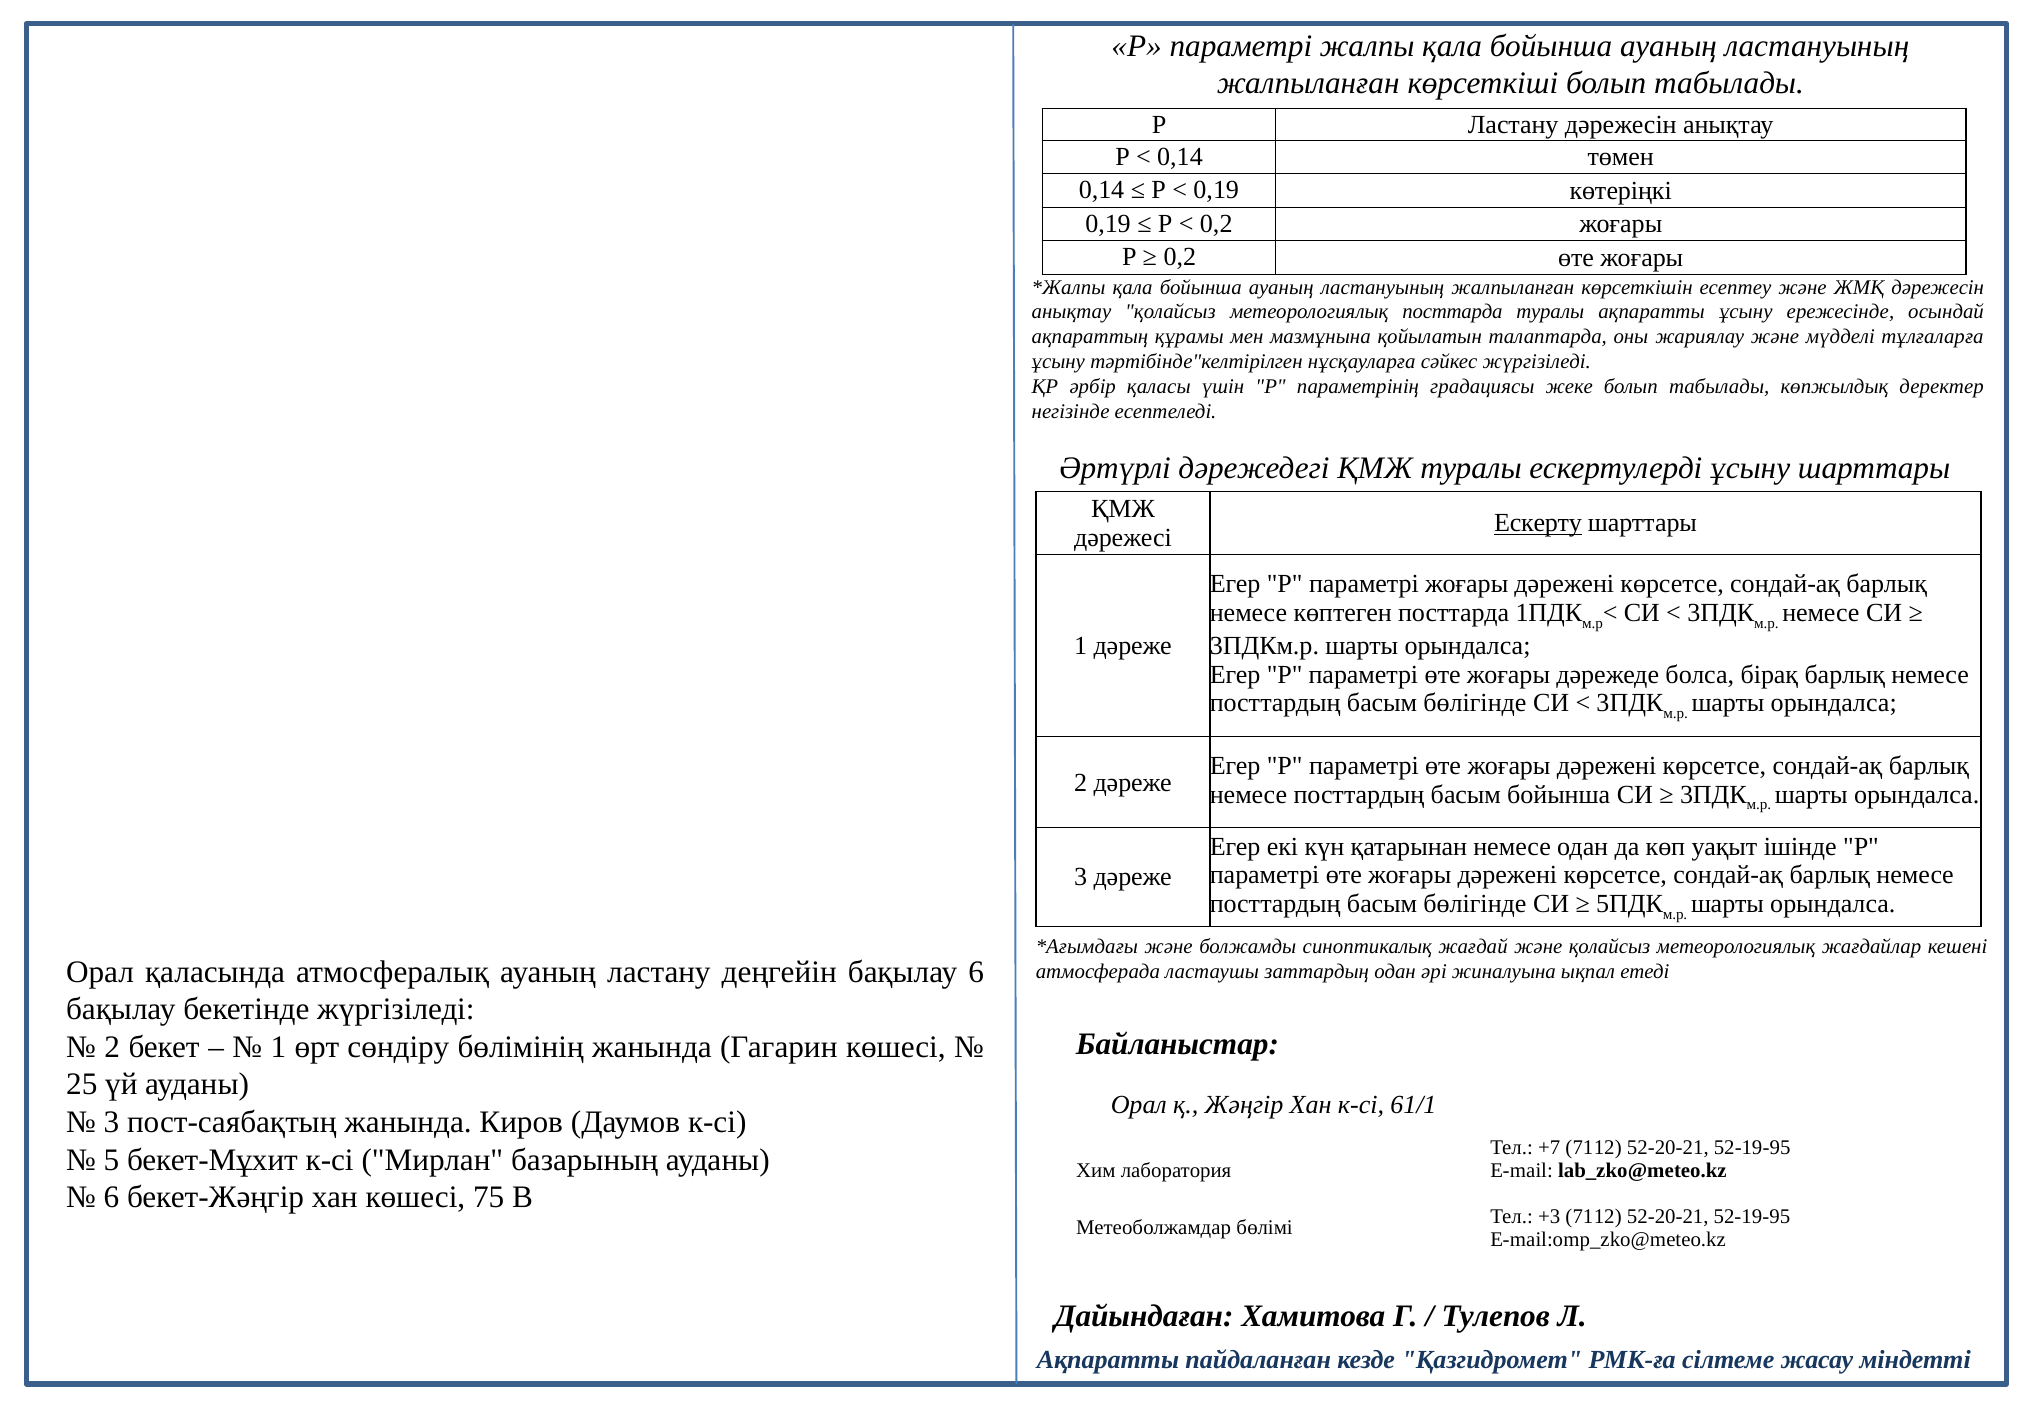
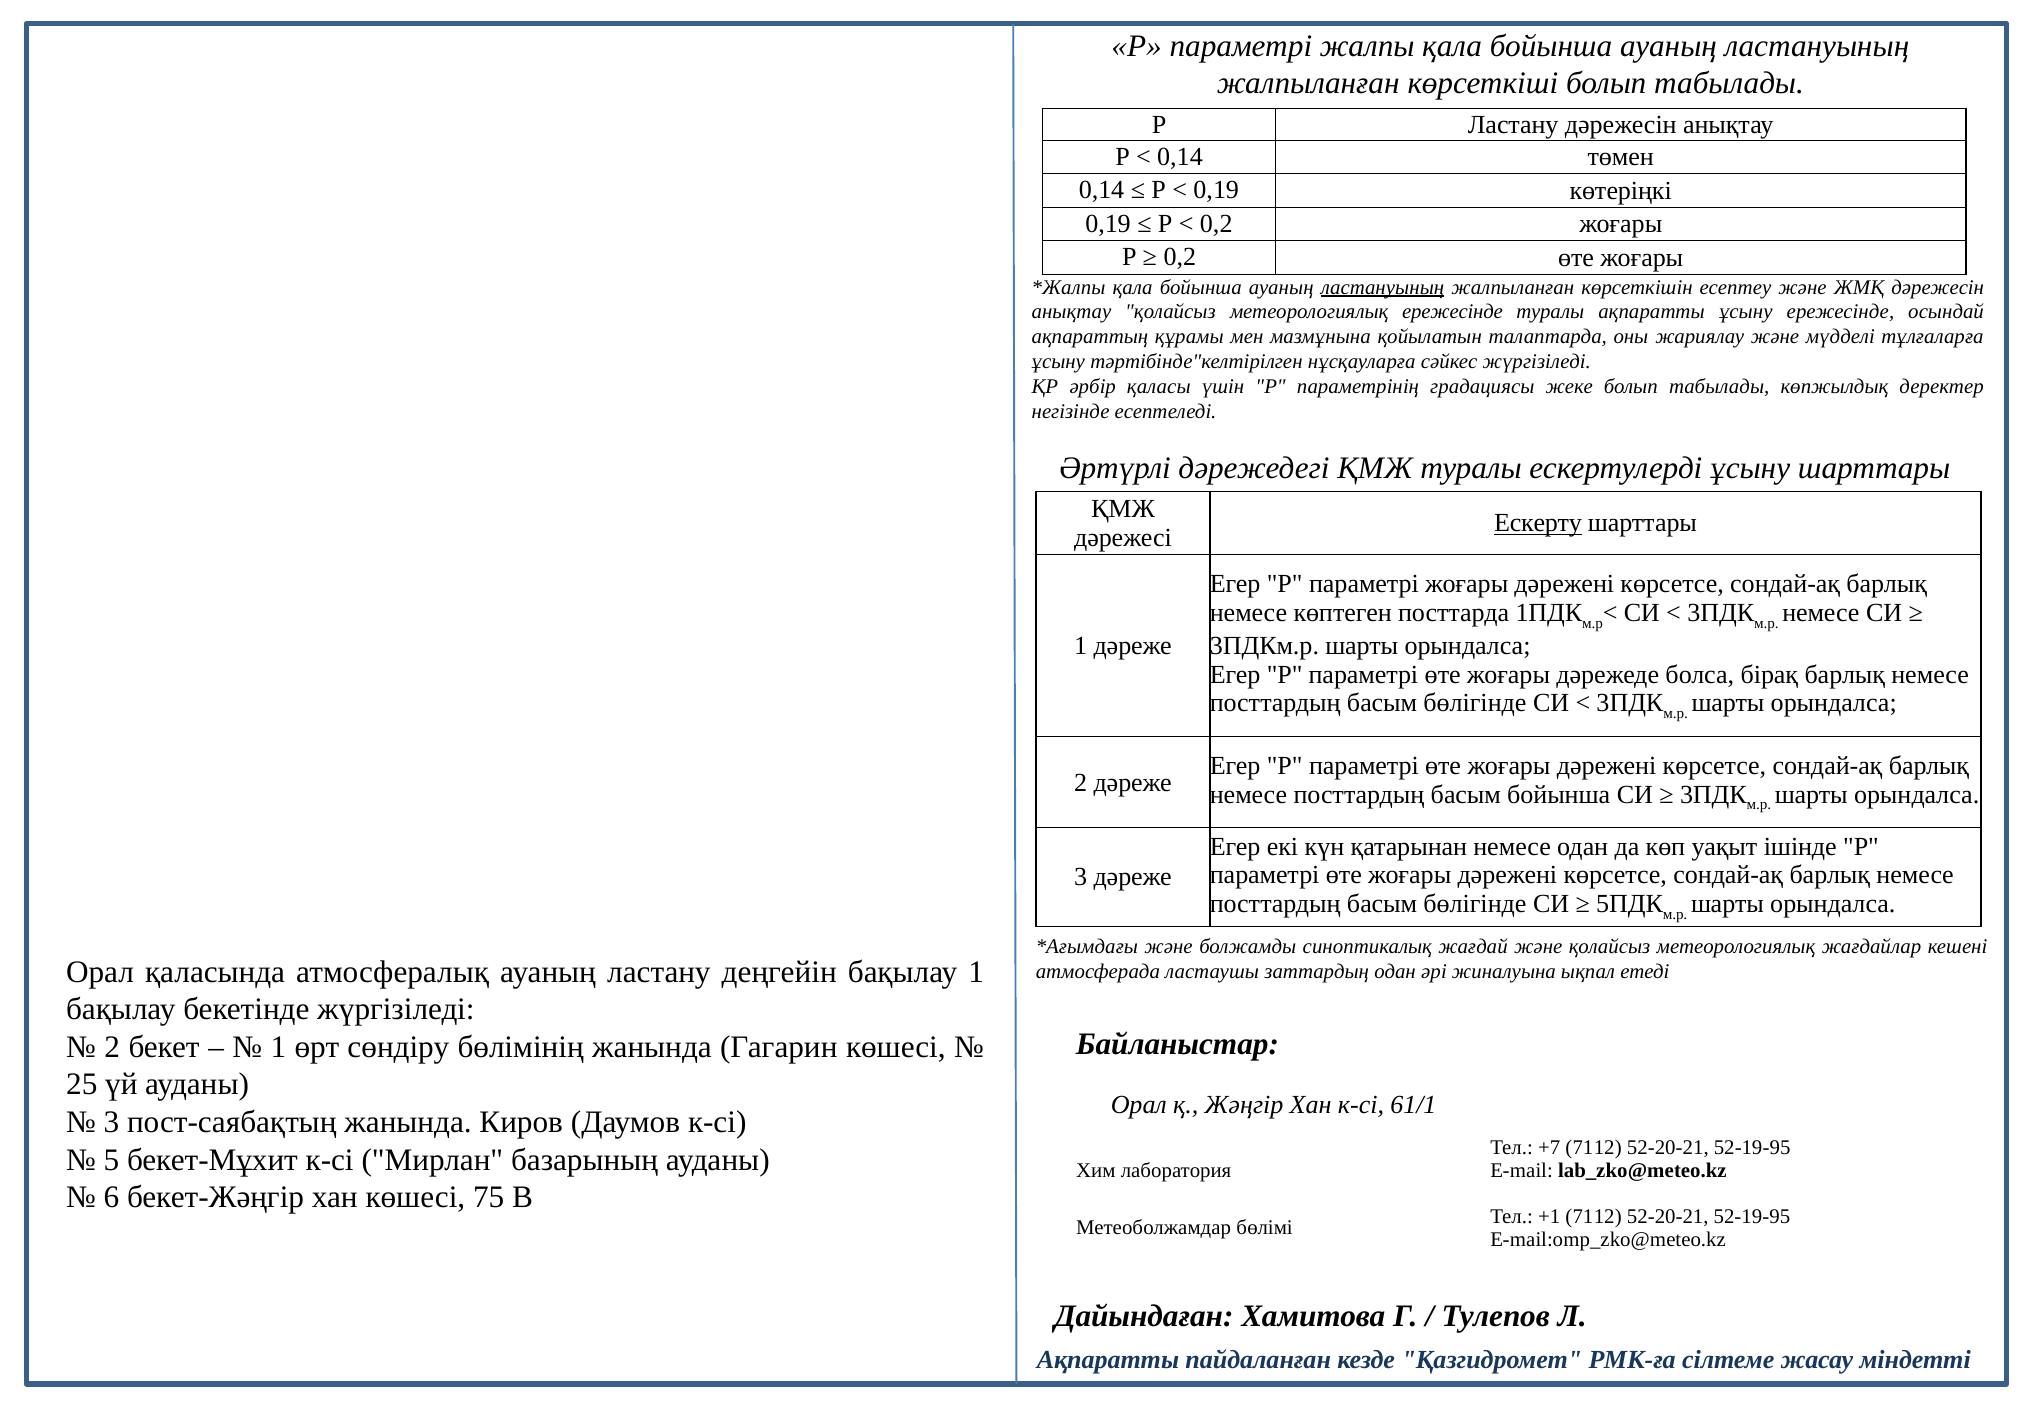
ластануының at (1383, 287) underline: none -> present
метеорологиялық посттарда: посттарда -> ережесінде
бақылау 6: 6 -> 1
+3: +3 -> +1
